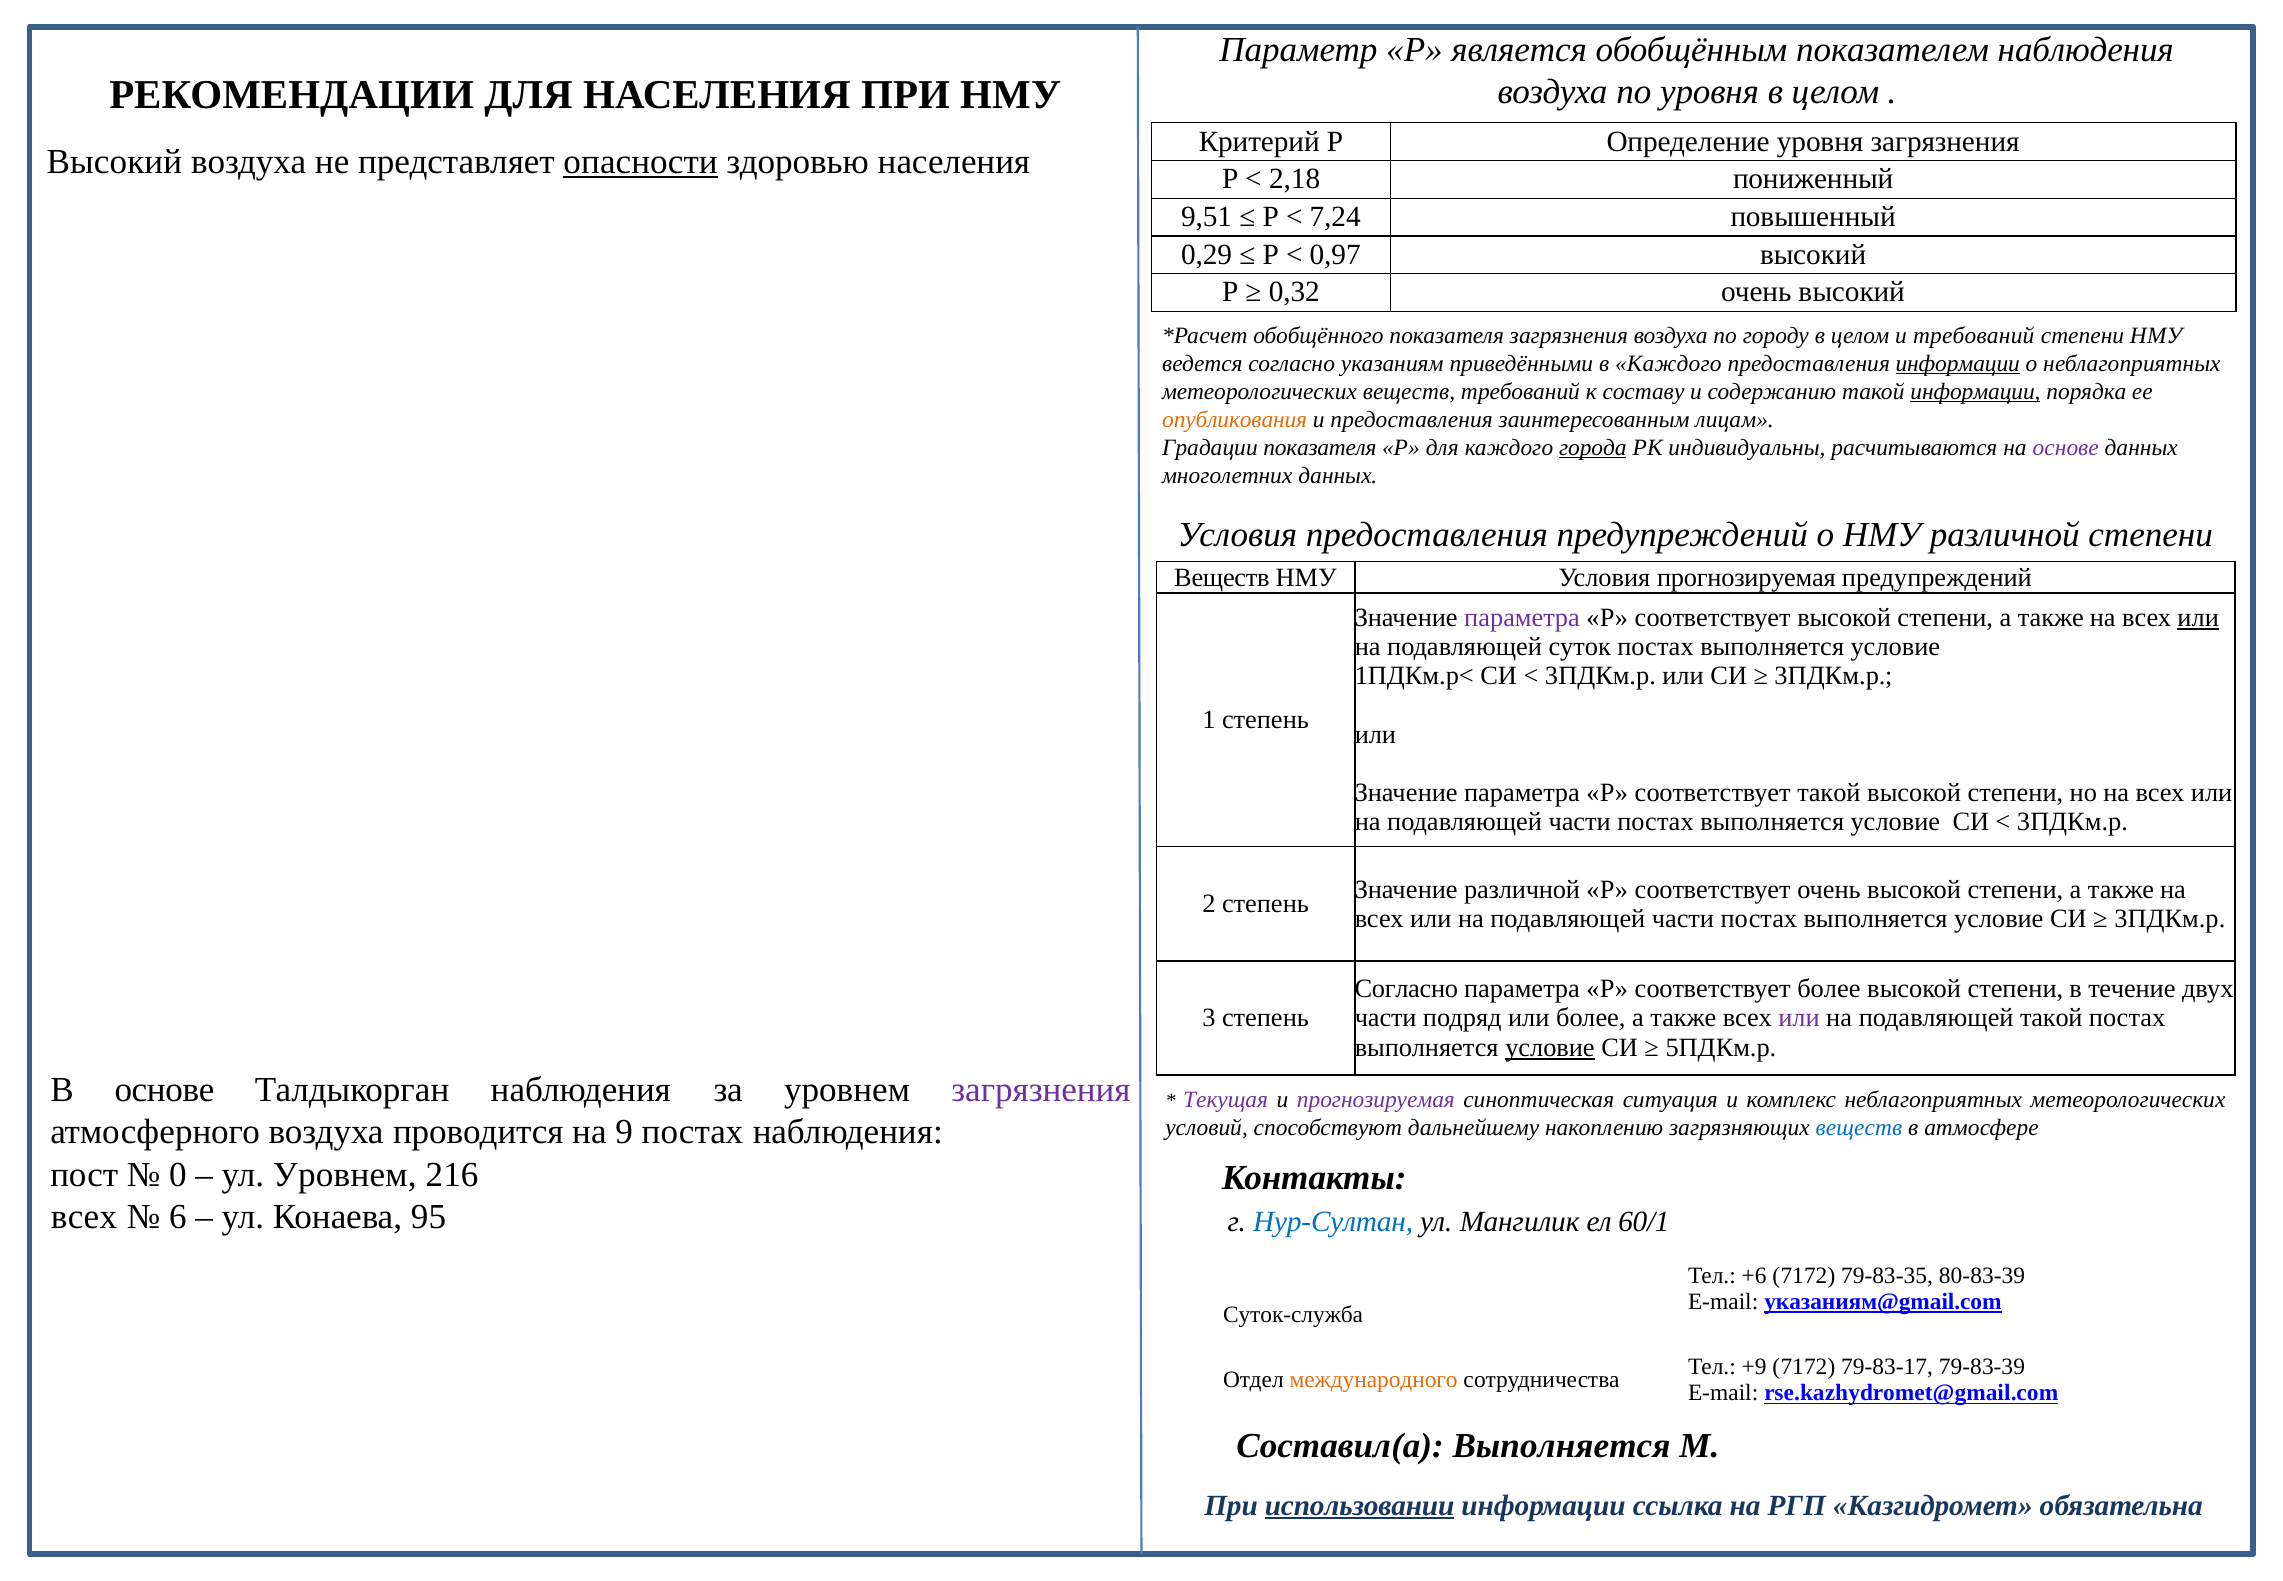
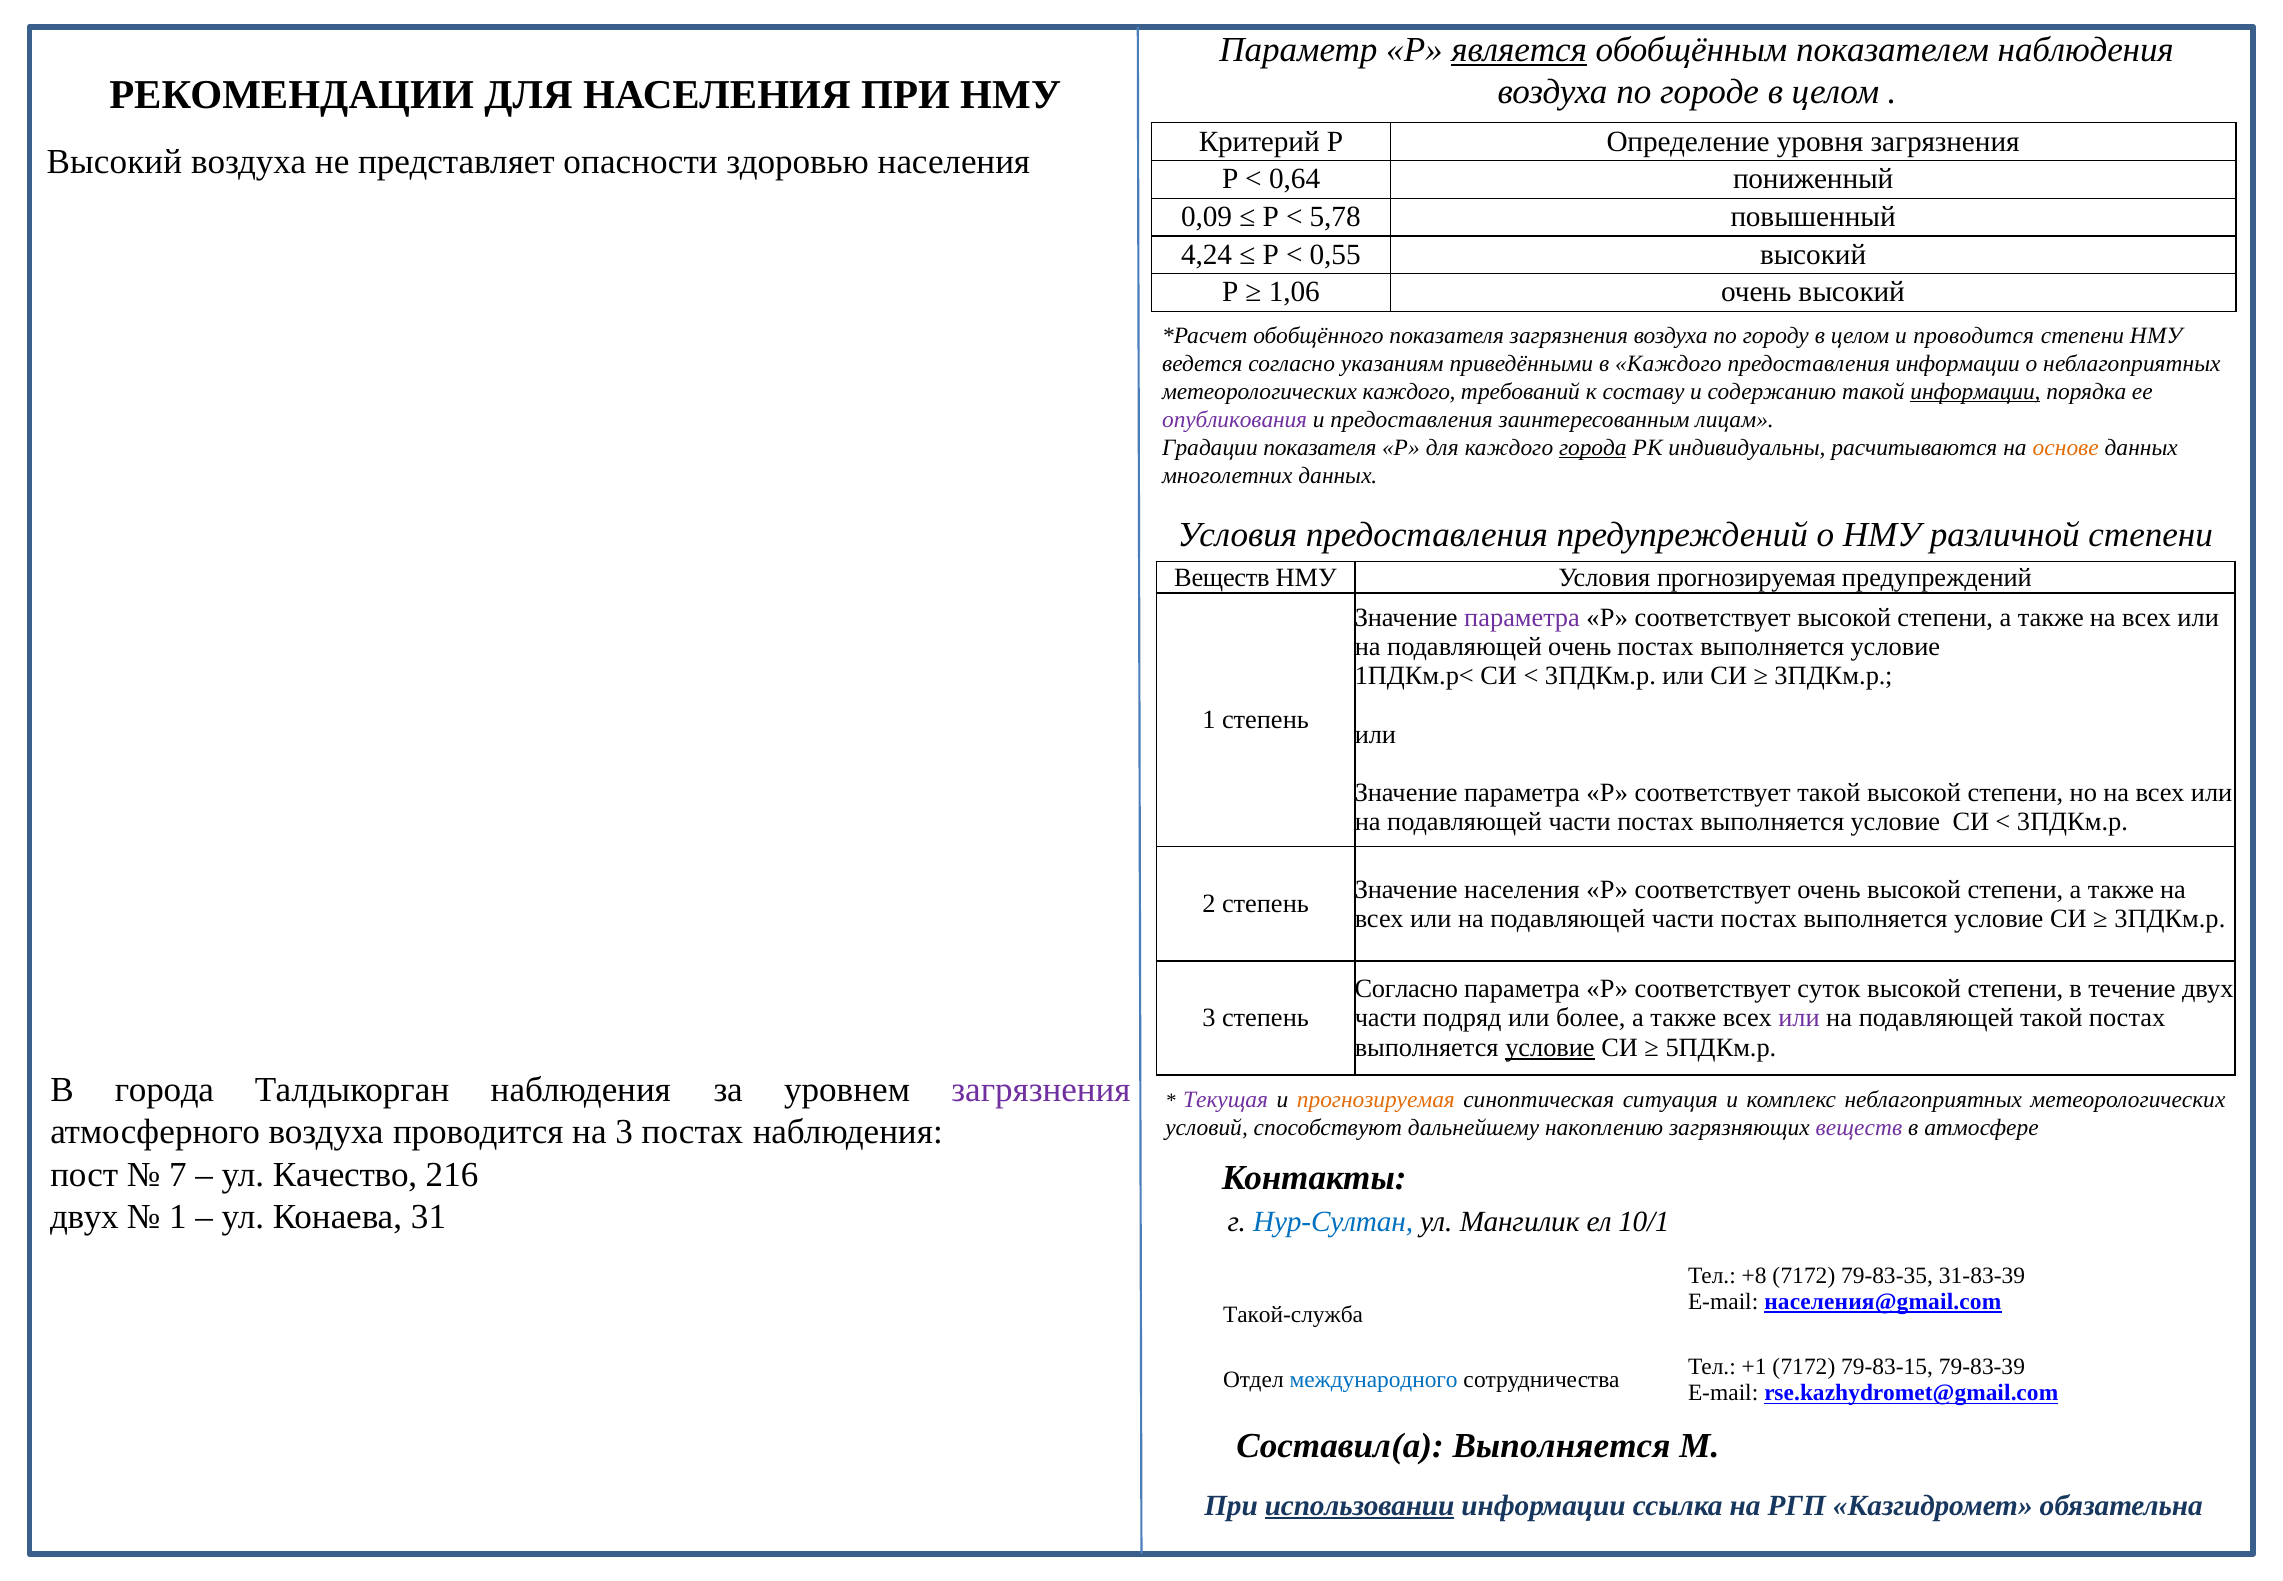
является underline: none -> present
по уровня: уровня -> городе
опасности underline: present -> none
2,18: 2,18 -> 0,64
9,51: 9,51 -> 0,09
7,24: 7,24 -> 5,78
0,29: 0,29 -> 4,24
0,97: 0,97 -> 0,55
0,32: 0,32 -> 1,06
и требований: требований -> проводится
информации at (1958, 363) underline: present -> none
метеорологических веществ: веществ -> каждого
опубликования colour: orange -> purple
основе at (2066, 447) colour: purple -> orange
или at (2198, 618) underline: present -> none
подавляющей суток: суток -> очень
Значение различной: различной -> населения
соответствует более: более -> суток
В основе: основе -> города
прогнозируемая at (1376, 1100) colour: purple -> orange
на 9: 9 -> 3
веществ at (1859, 1128) colour: blue -> purple
0: 0 -> 7
ул Уровнем: Уровнем -> Качество
всех at (84, 1216): всех -> двух
6 at (178, 1216): 6 -> 1
95: 95 -> 31
60/1: 60/1 -> 10/1
+6: +6 -> +8
80-83-39: 80-83-39 -> 31-83-39
указаниям@gmail.com: указаниям@gmail.com -> населения@gmail.com
Суток-служба: Суток-служба -> Такой-служба
+9: +9 -> +1
79-83-17: 79-83-17 -> 79-83-15
международного colour: orange -> blue
